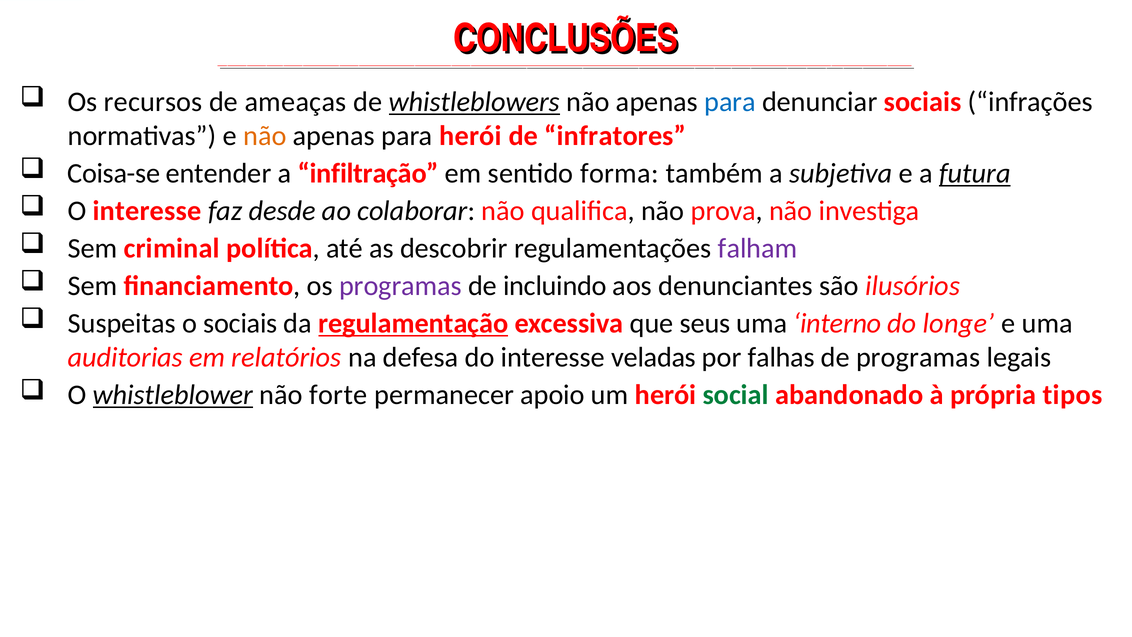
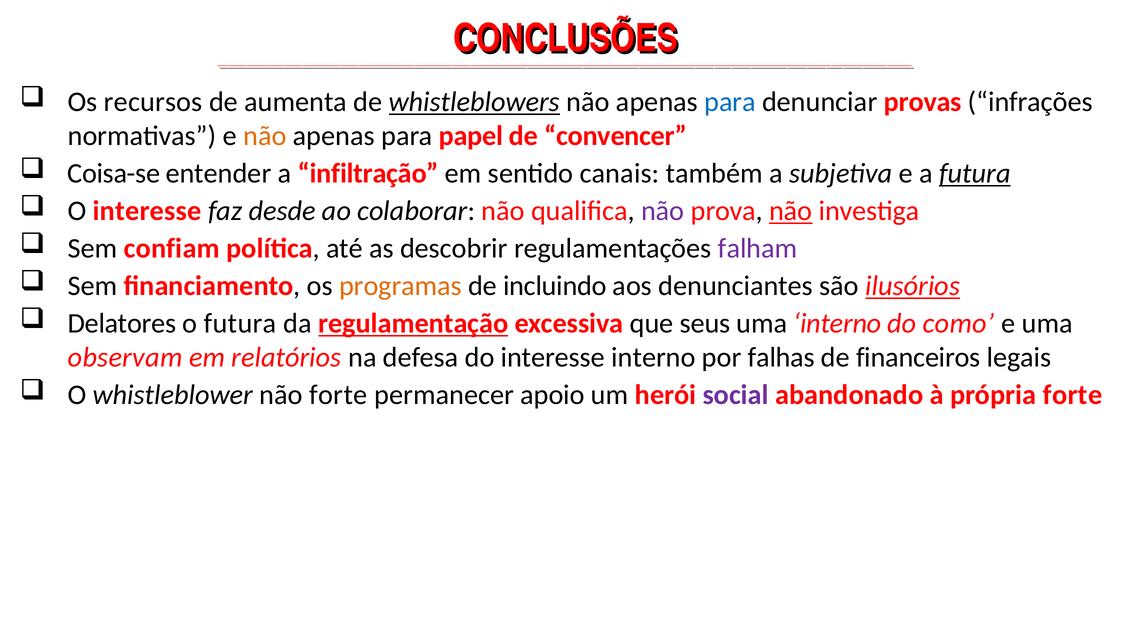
ameaças: ameaças -> aumenta
denunciar sociais: sociais -> provas
para herói: herói -> papel
infratores: infratores -> convencer
forma: forma -> canais
não at (663, 211) colour: black -> purple
não at (791, 211) underline: none -> present
criminal: criminal -> confiam
programas at (401, 286) colour: purple -> orange
ilusórios underline: none -> present
Suspeitas: Suspeitas -> Delatores
o sociais: sociais -> futura
longe: longe -> como
auditorias: auditorias -> observam
interesse veladas: veladas -> interno
de programas: programas -> financeiros
whistleblower underline: present -> none
social colour: green -> purple
própria tipos: tipos -> forte
